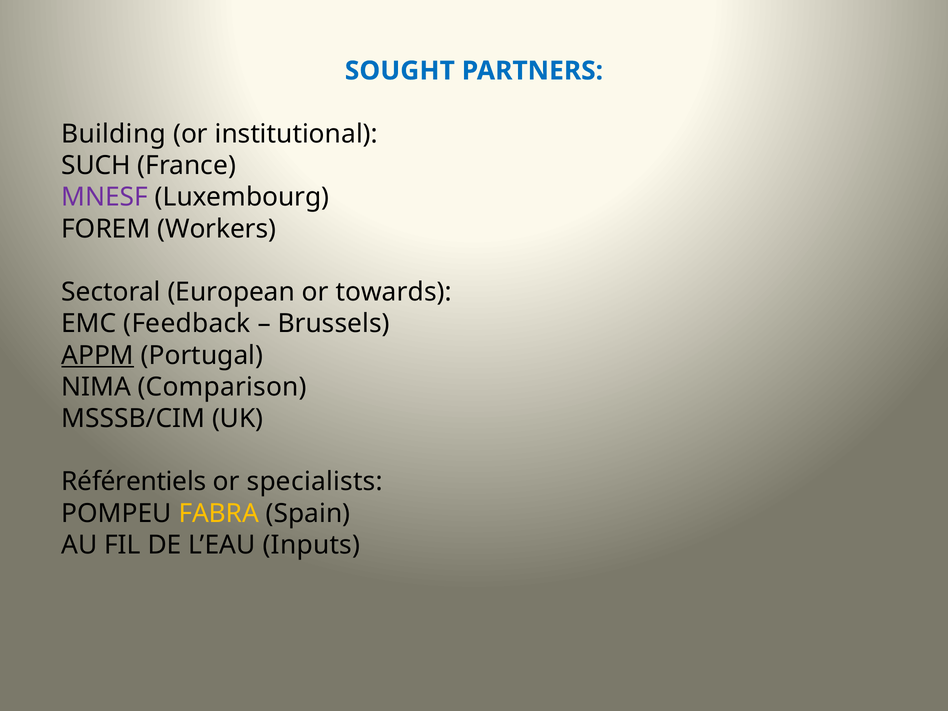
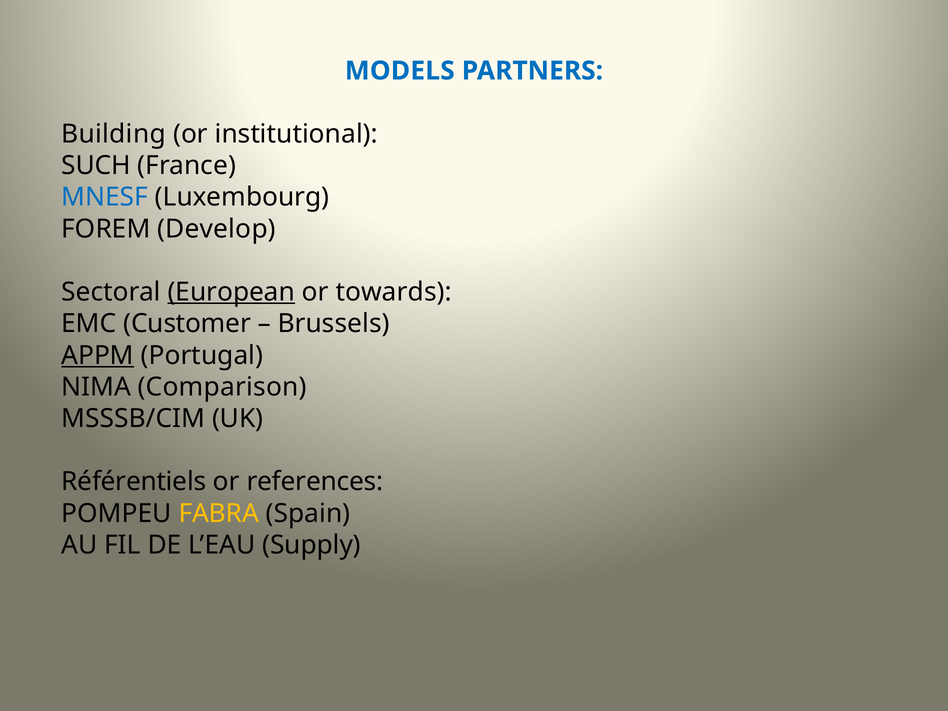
SOUGHT: SOUGHT -> MODELS
MNESF colour: purple -> blue
Workers: Workers -> Develop
European underline: none -> present
Feedback: Feedback -> Customer
specialists: specialists -> references
Inputs: Inputs -> Supply
